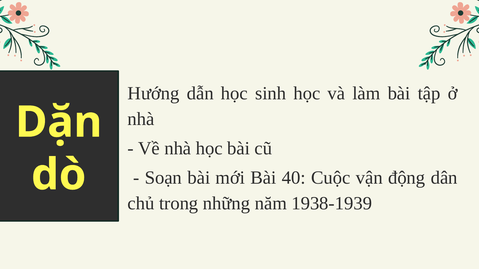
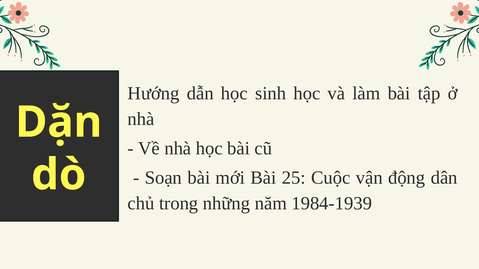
40: 40 -> 25
1938-1939: 1938-1939 -> 1984-1939
